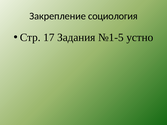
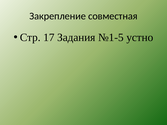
социология: социология -> совместная
